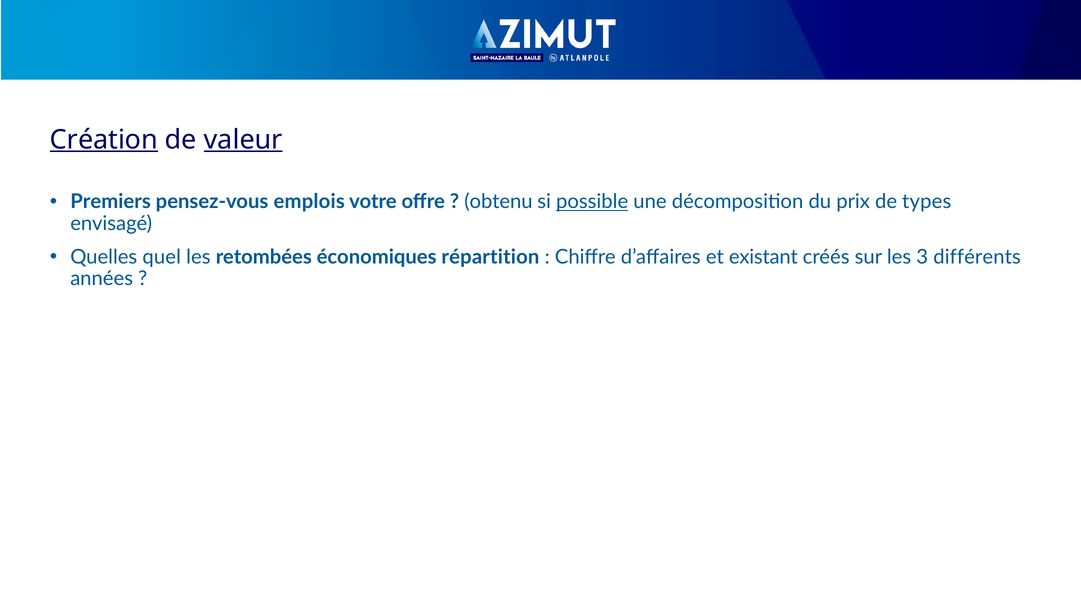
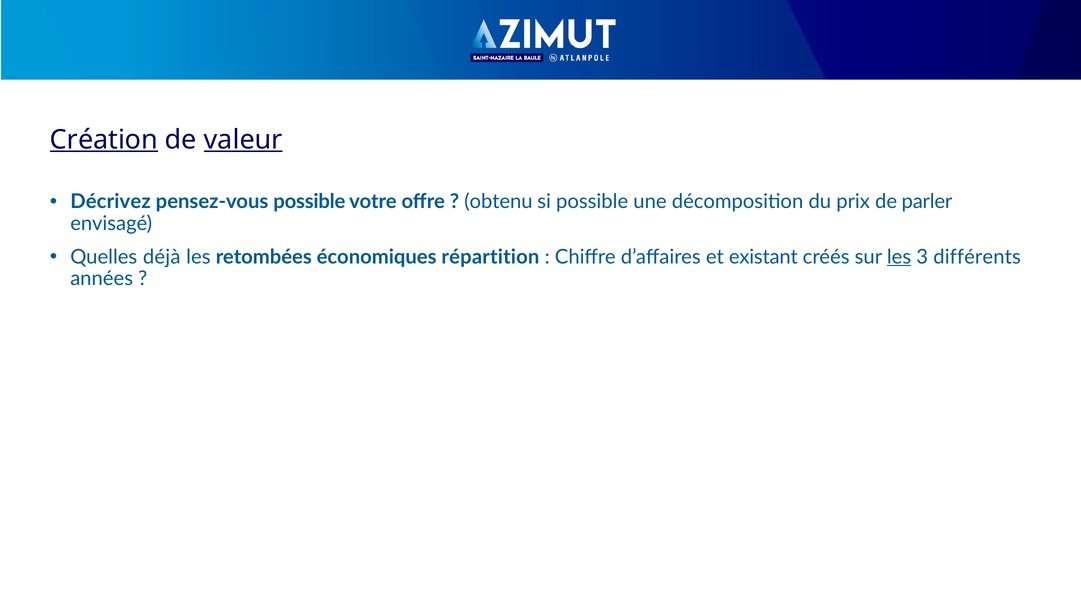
Premiers: Premiers -> Décrivez
pensez-vous emplois: emplois -> possible
possible at (592, 202) underline: present -> none
types: types -> parler
quel: quel -> déjà
les at (899, 257) underline: none -> present
